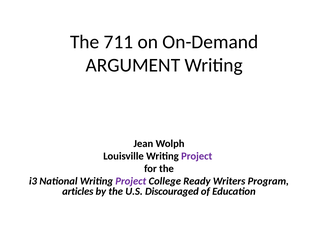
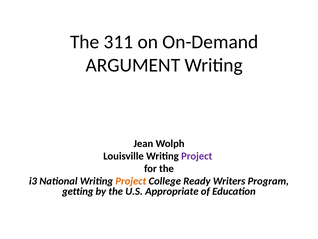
711: 711 -> 311
Project at (131, 181) colour: purple -> orange
articles: articles -> getting
Discouraged: Discouraged -> Appropriate
